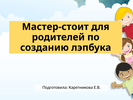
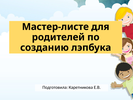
Мастер-стоит: Мастер-стоит -> Мастер-листе
